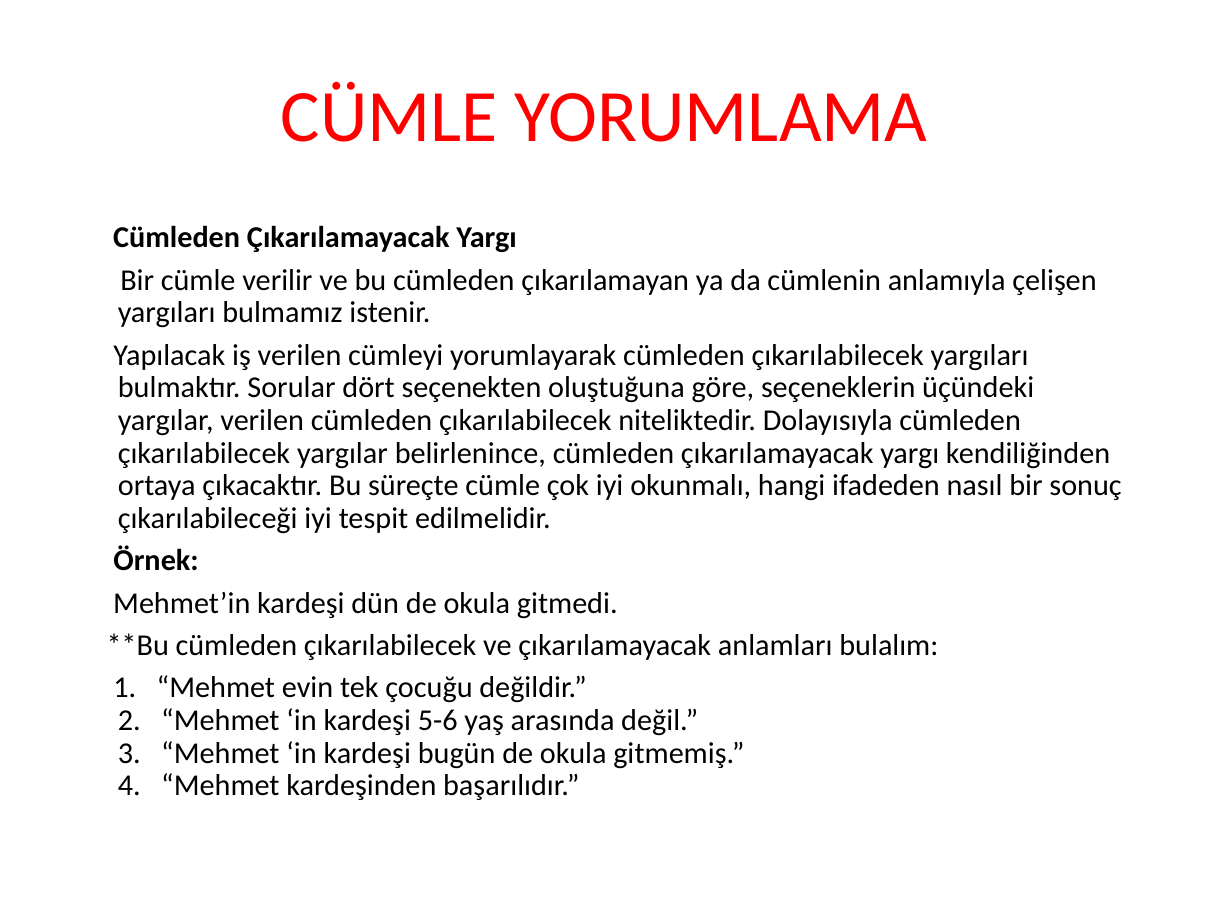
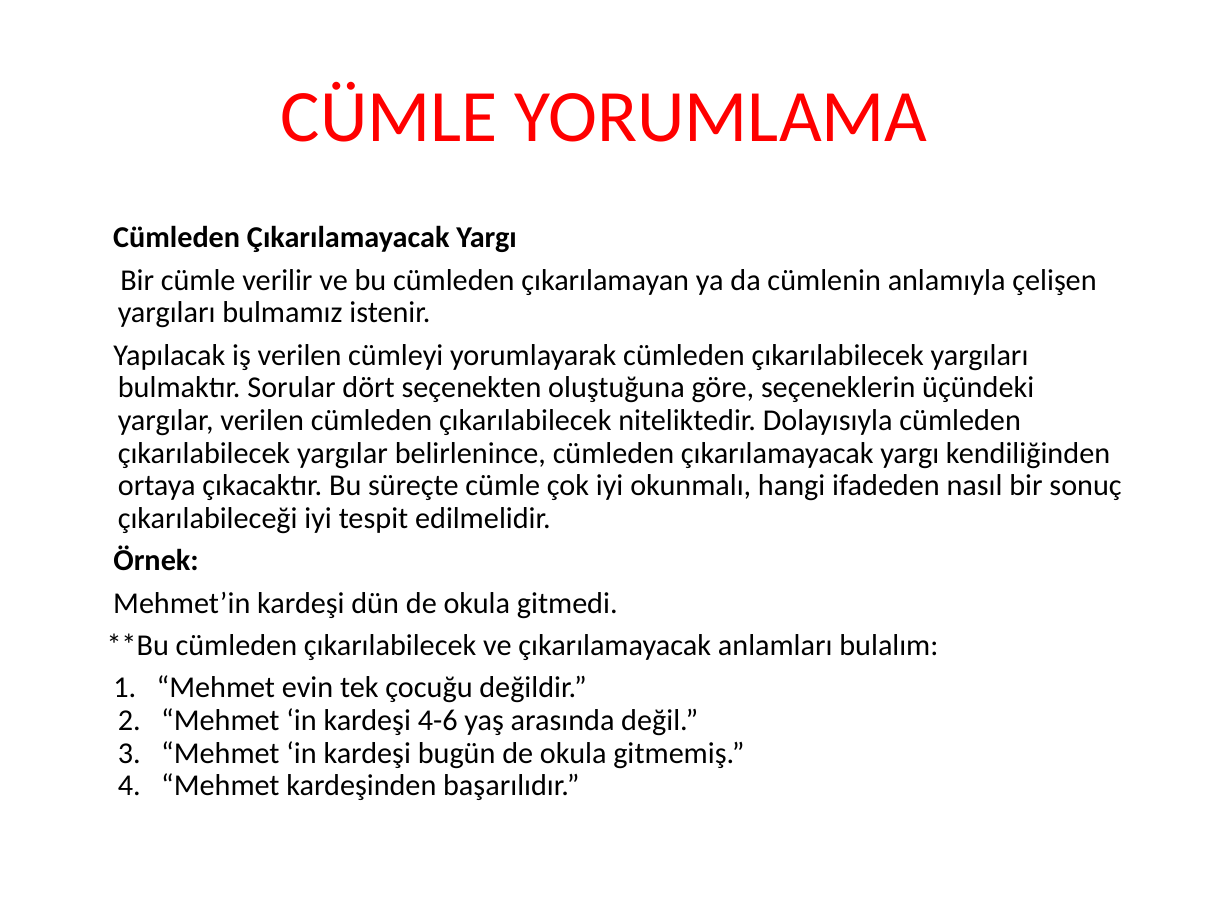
5-6: 5-6 -> 4-6
